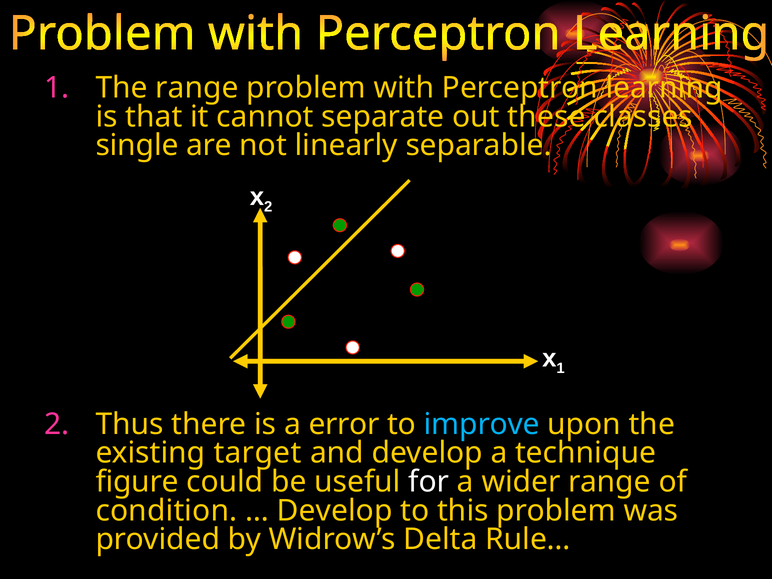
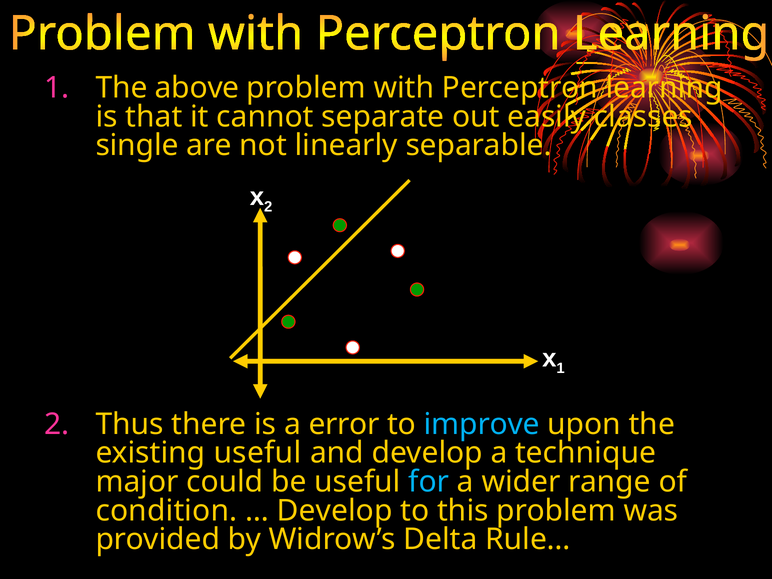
The range: range -> above
these: these -> easily
existing target: target -> useful
figure: figure -> major
for colour: white -> light blue
